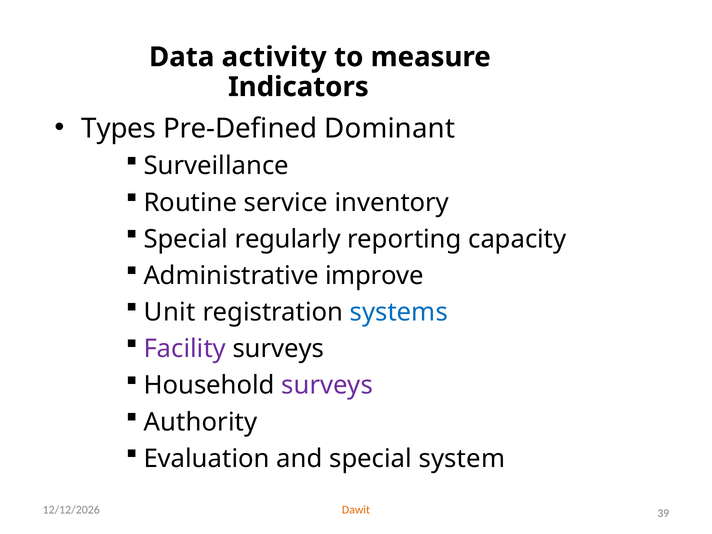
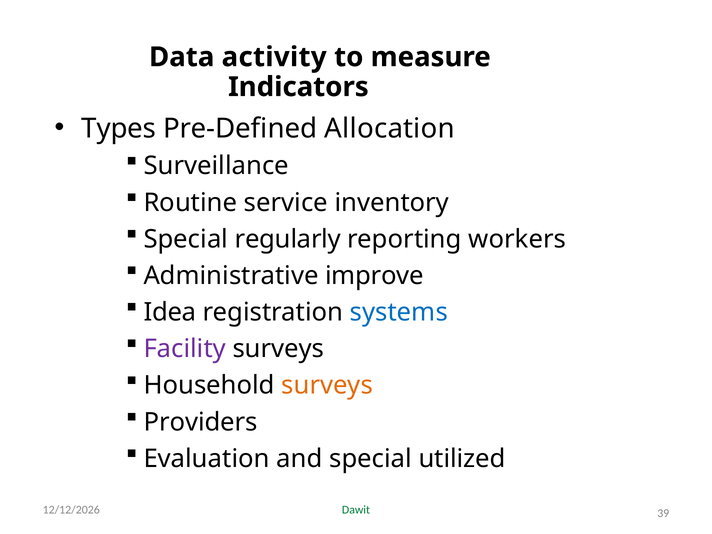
Dominant: Dominant -> Allocation
capacity: capacity -> workers
Unit: Unit -> Idea
surveys at (327, 385) colour: purple -> orange
Authority: Authority -> Providers
system: system -> utilized
Dawit colour: orange -> green
